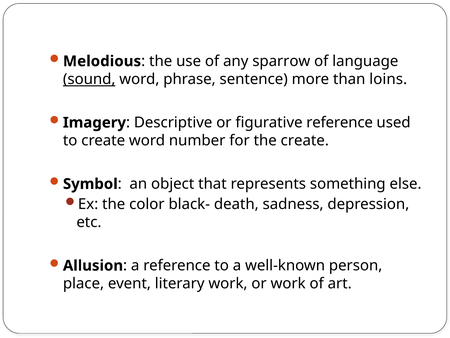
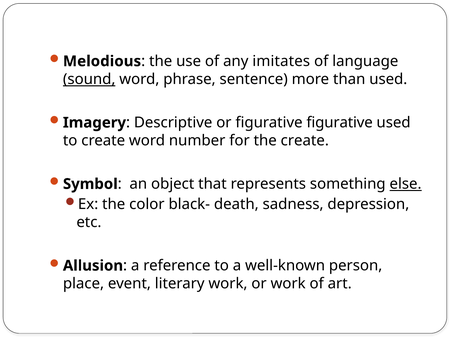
sparrow: sparrow -> imitates
than loins: loins -> used
figurative reference: reference -> figurative
else underline: none -> present
